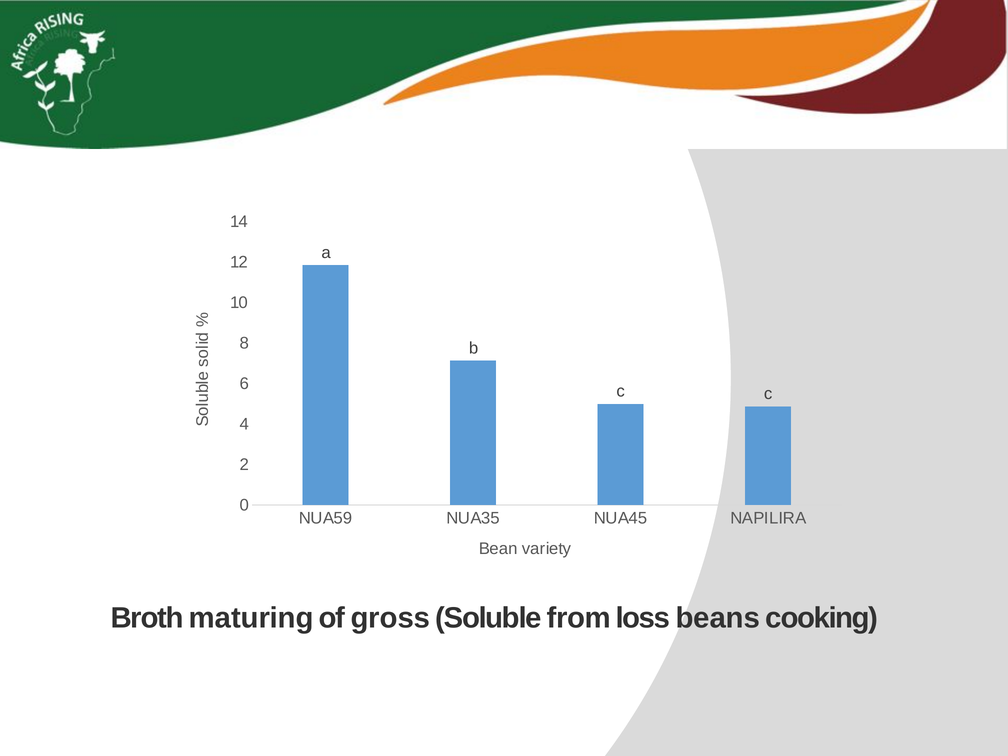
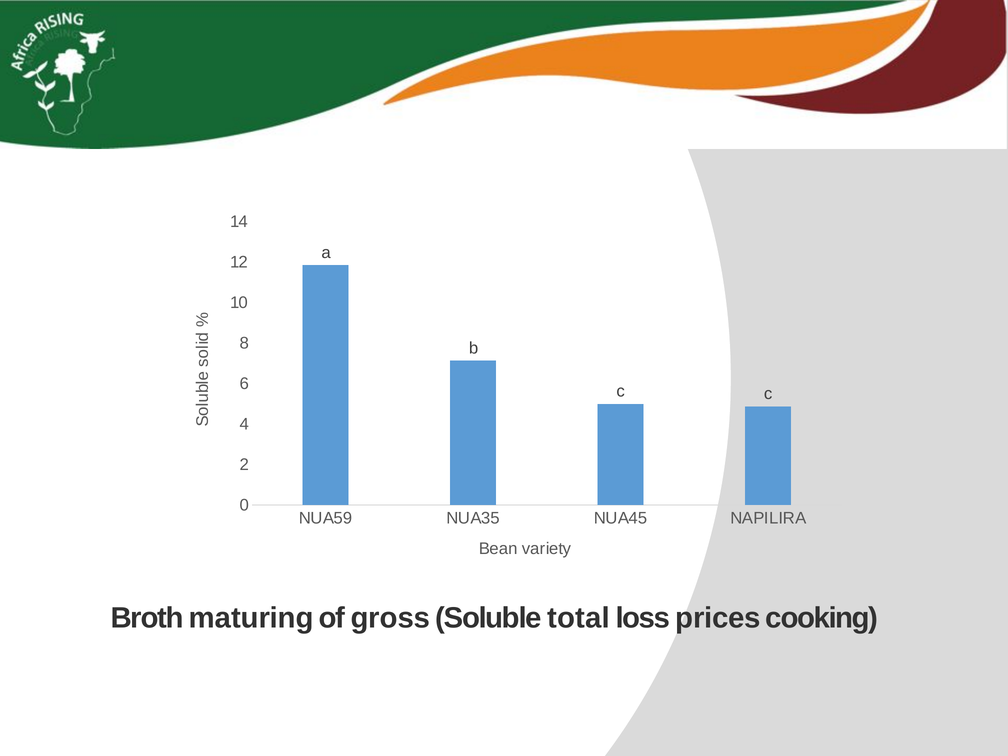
from: from -> total
beans: beans -> prices
